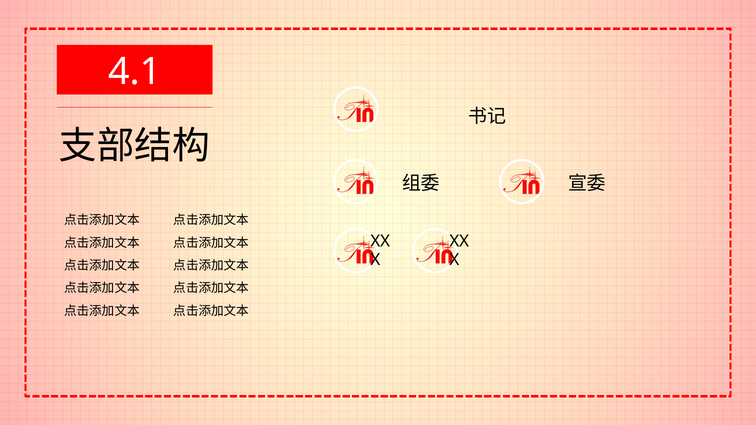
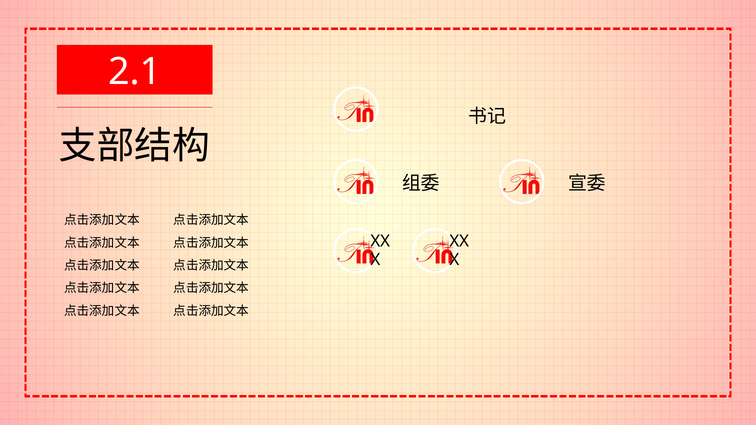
4.1: 4.1 -> 2.1
